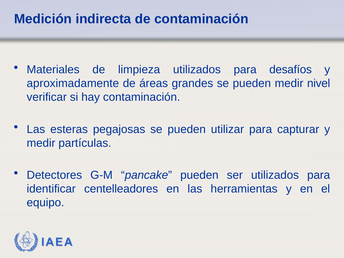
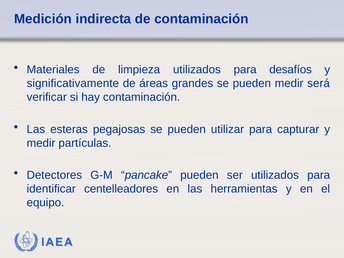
aproximadamente: aproximadamente -> significativamente
nivel: nivel -> será
